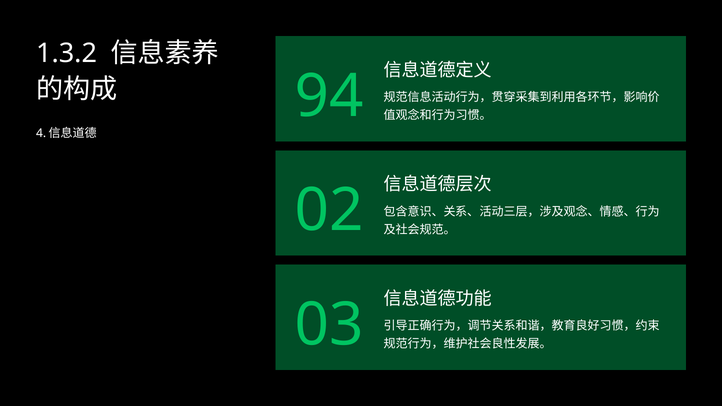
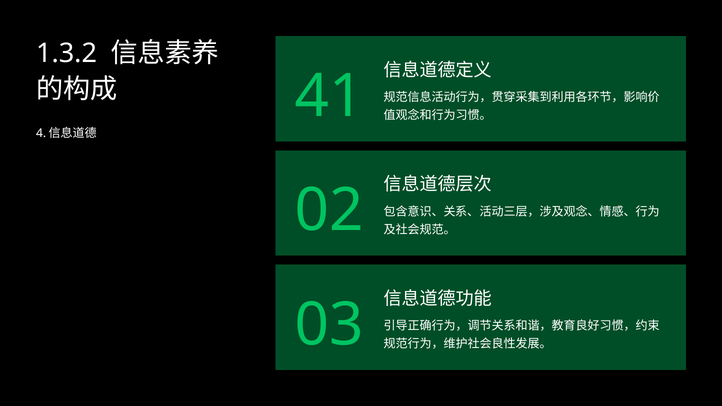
94: 94 -> 41
